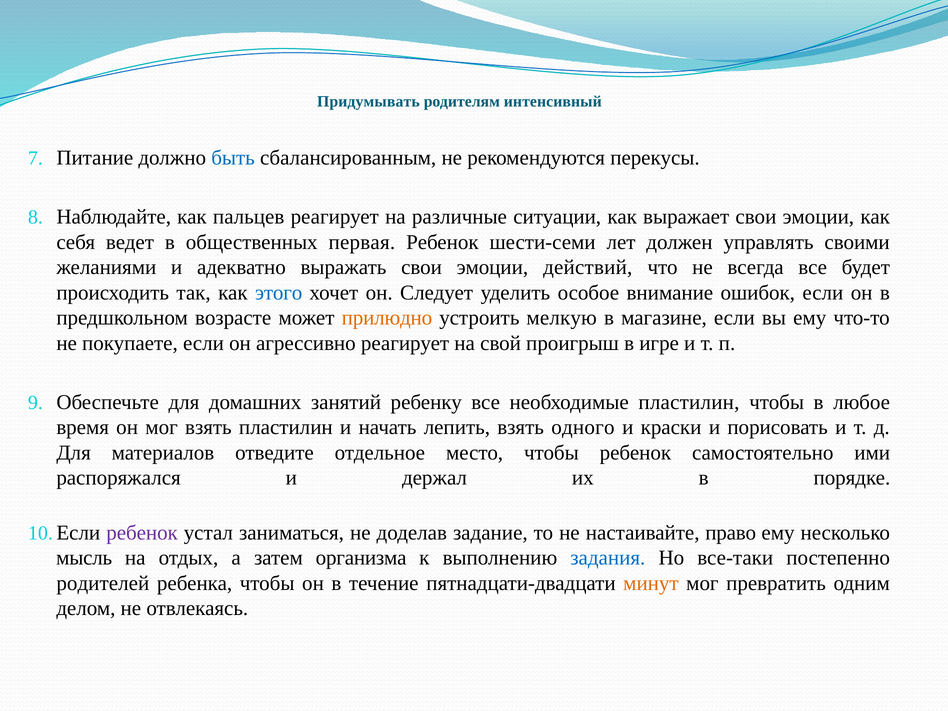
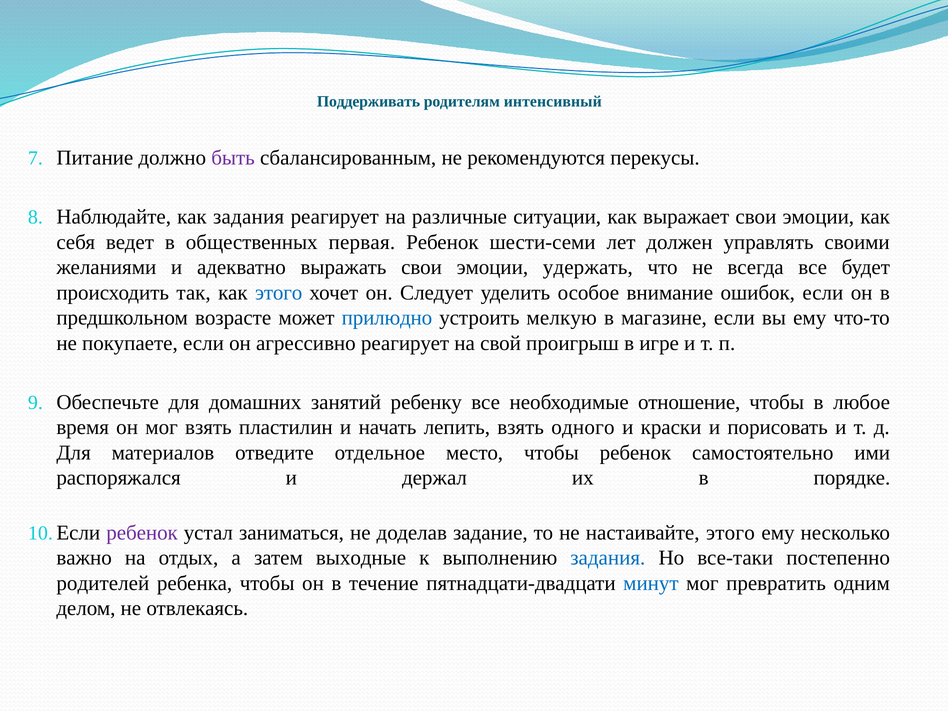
Придумывать: Придумывать -> Поддерживать
быть colour: blue -> purple
как пальцев: пальцев -> задания
действий: действий -> удержать
прилюдно colour: orange -> blue
необходимые пластилин: пластилин -> отношение
настаивайте право: право -> этого
мысль: мысль -> важно
организма: организма -> выходные
минут colour: orange -> blue
